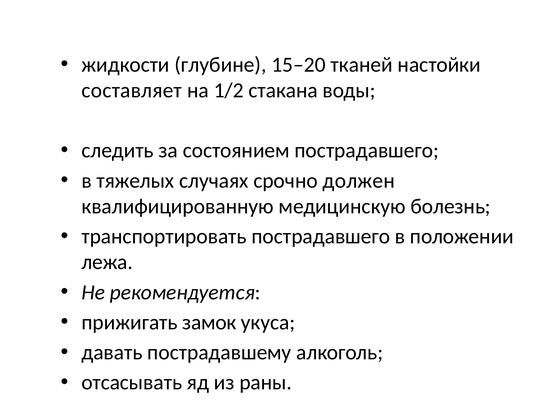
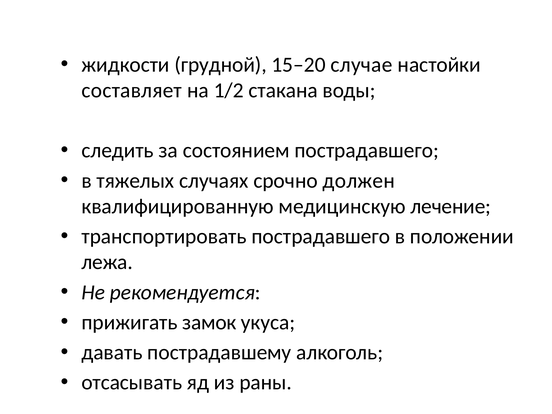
глубине: глубине -> грудной
тканей: тканей -> случае
болезнь: болезнь -> лечение
